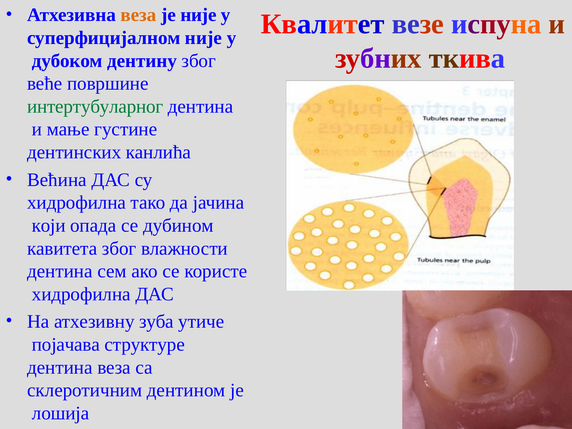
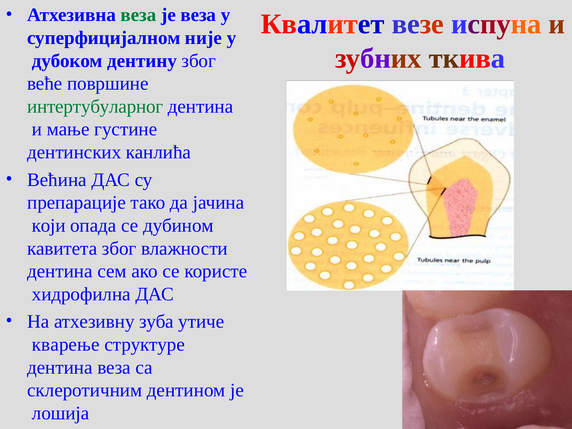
веза at (139, 15) colour: orange -> green
је није: није -> веза
хидрофилна at (77, 203): хидрофилна -> препарације
појачава: појачава -> кварење
